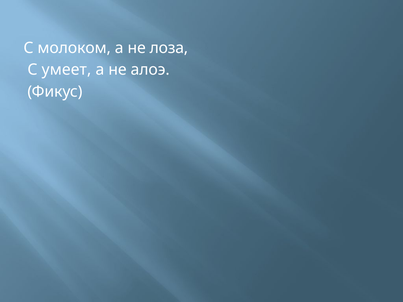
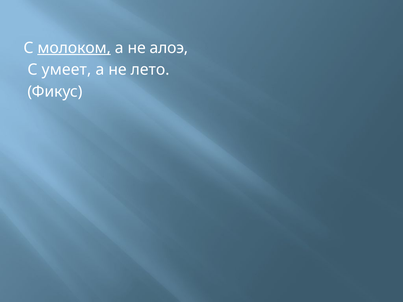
молоком underline: none -> present
лоза: лоза -> алоэ
алоэ: алоэ -> лето
